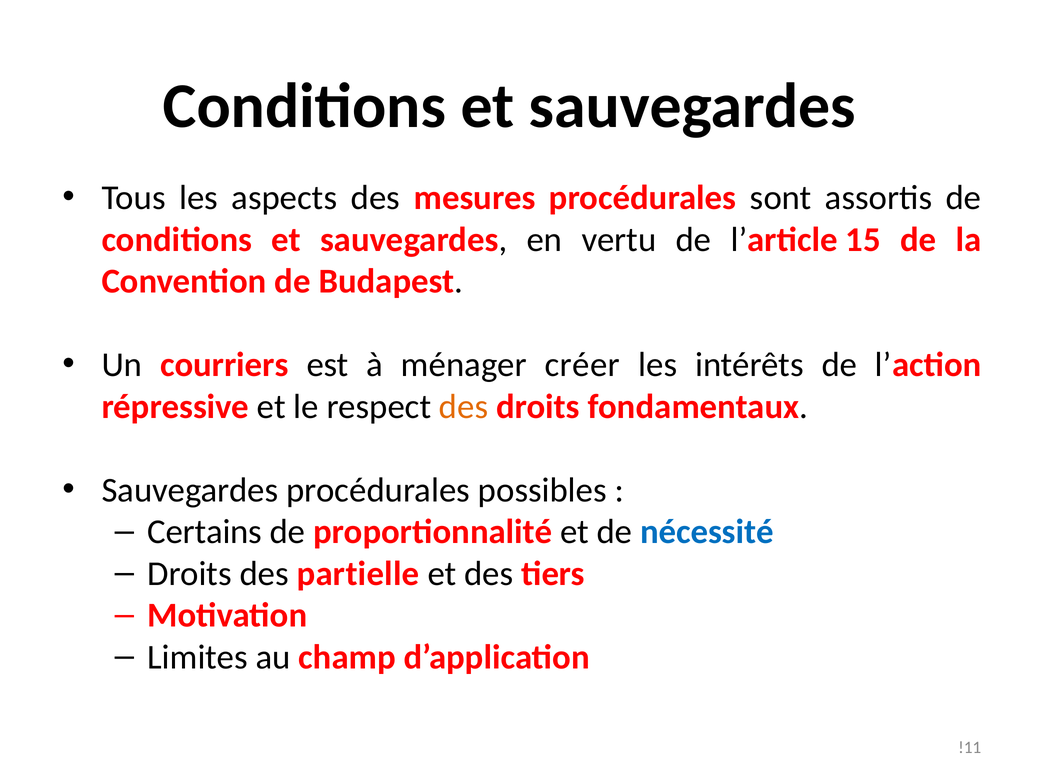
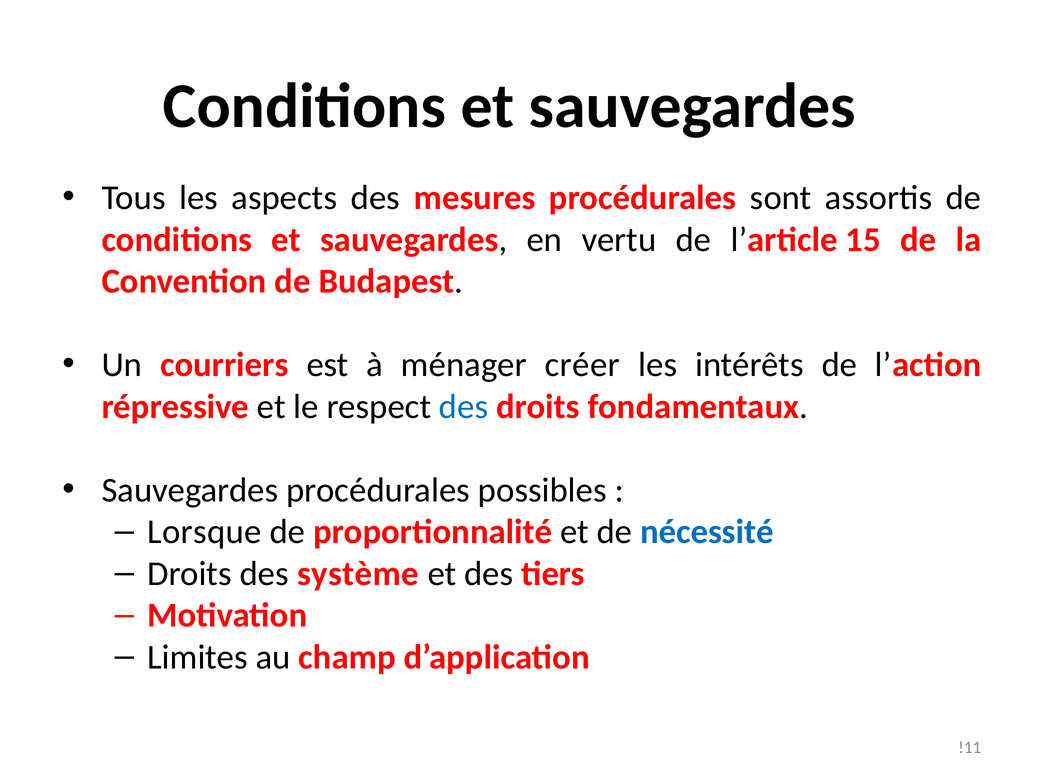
des at (464, 407) colour: orange -> blue
Certains: Certains -> Lorsque
partielle: partielle -> système
